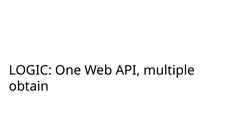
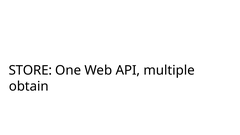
LOGIC: LOGIC -> STORE
